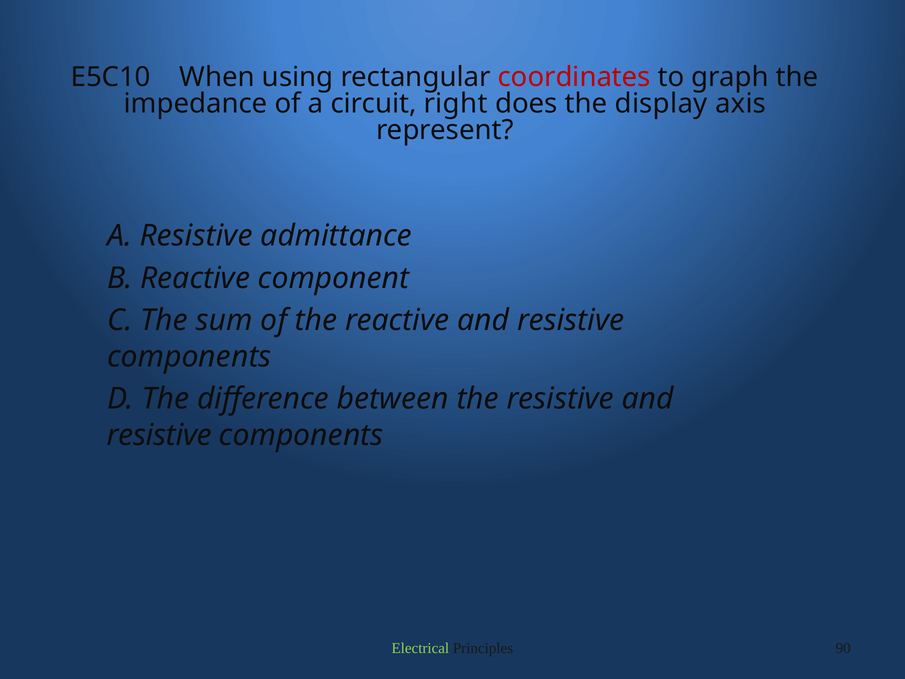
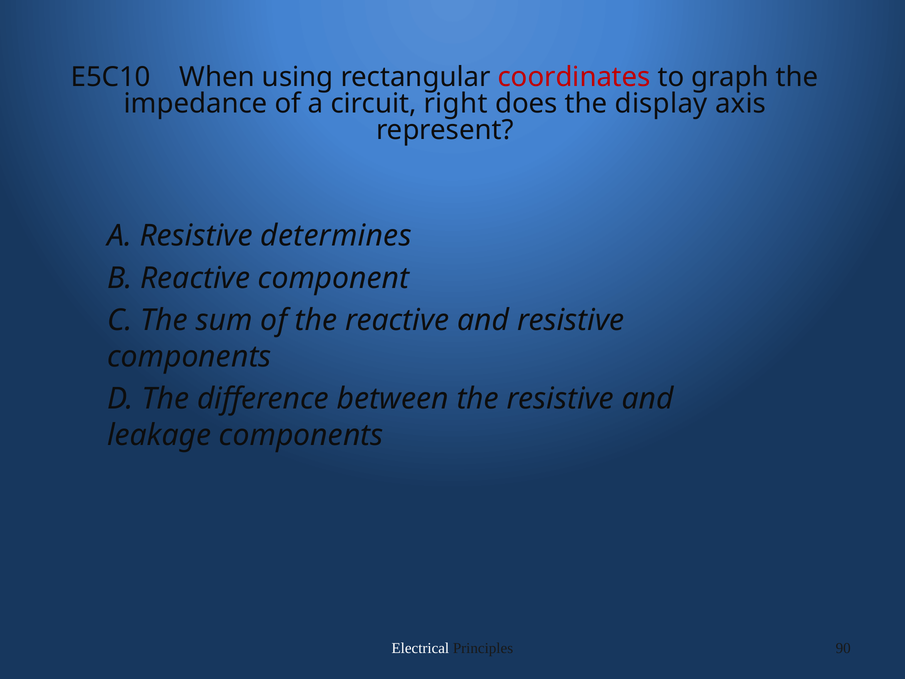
admittance: admittance -> determines
resistive at (159, 435): resistive -> leakage
Electrical colour: light green -> white
